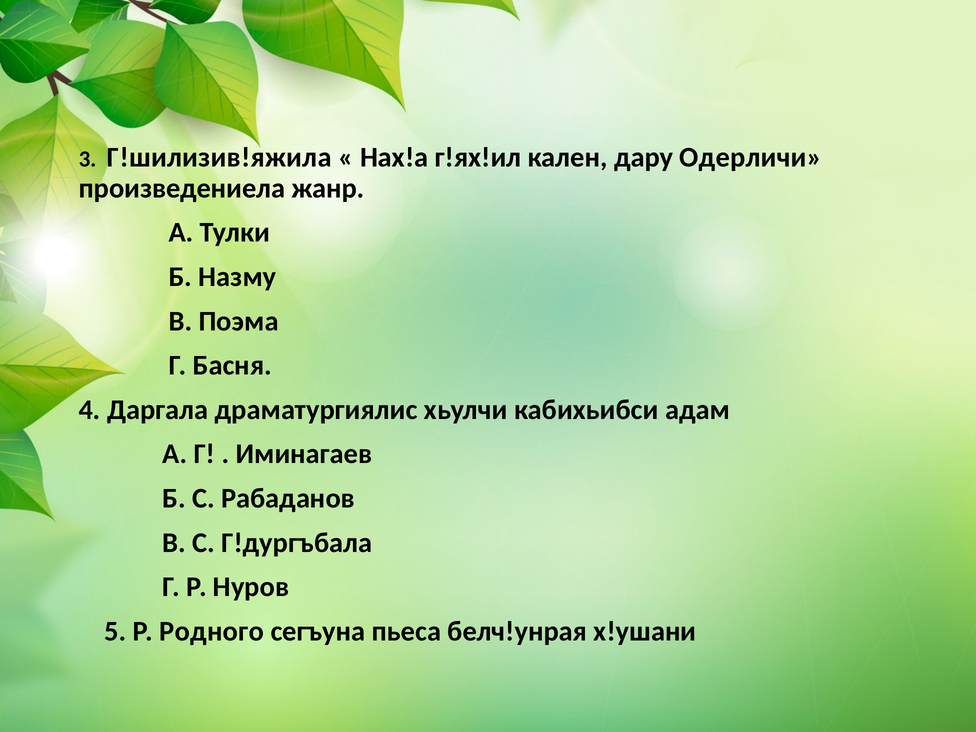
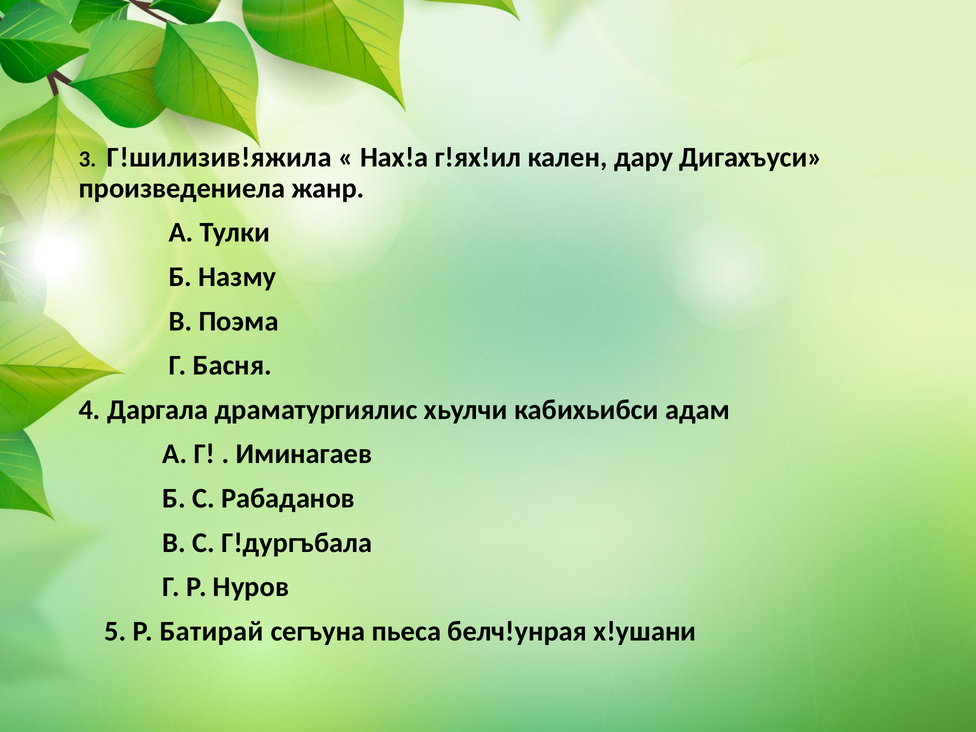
Одерличи: Одерличи -> Дигахъуси
Родного: Родного -> Батирай
